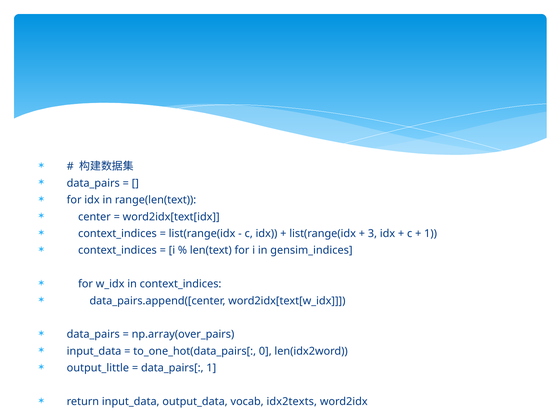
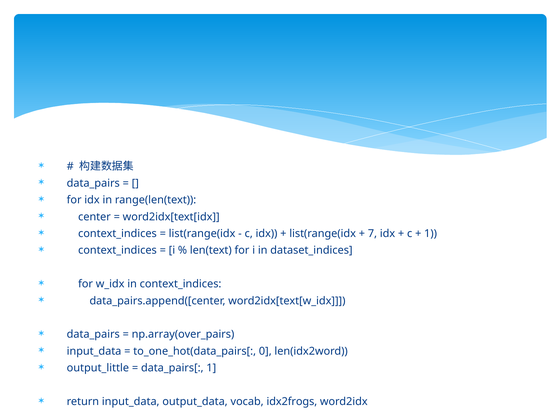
3: 3 -> 7
gensim_indices: gensim_indices -> dataset_indices
idx2texts: idx2texts -> idx2frogs
